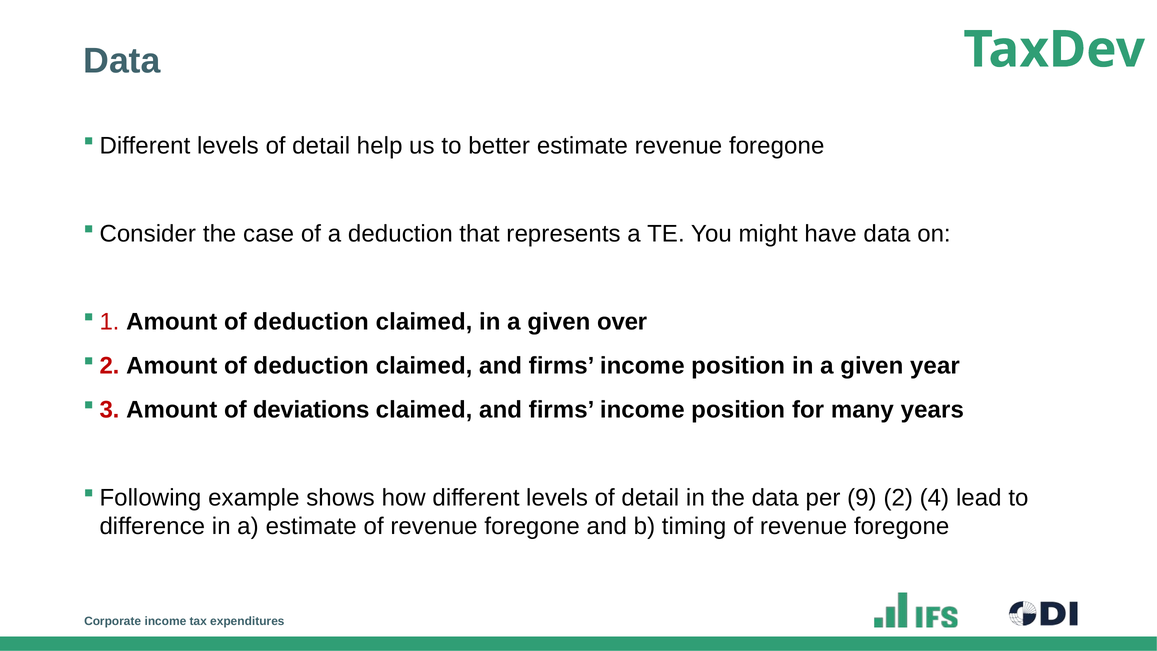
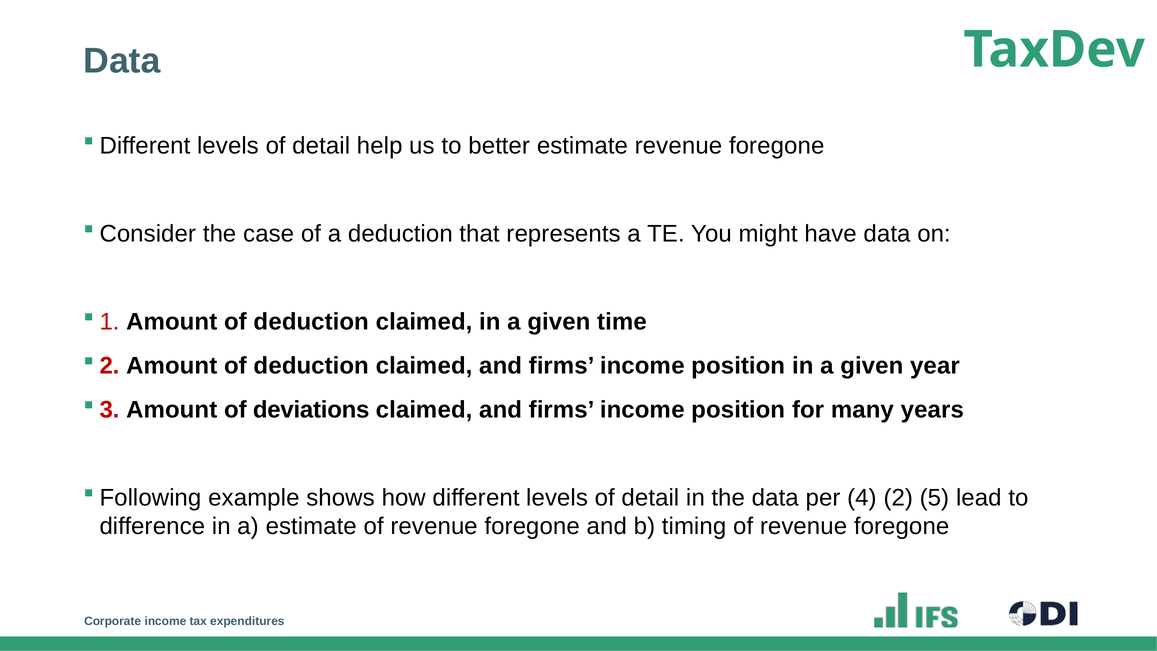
over: over -> time
9: 9 -> 4
4: 4 -> 5
